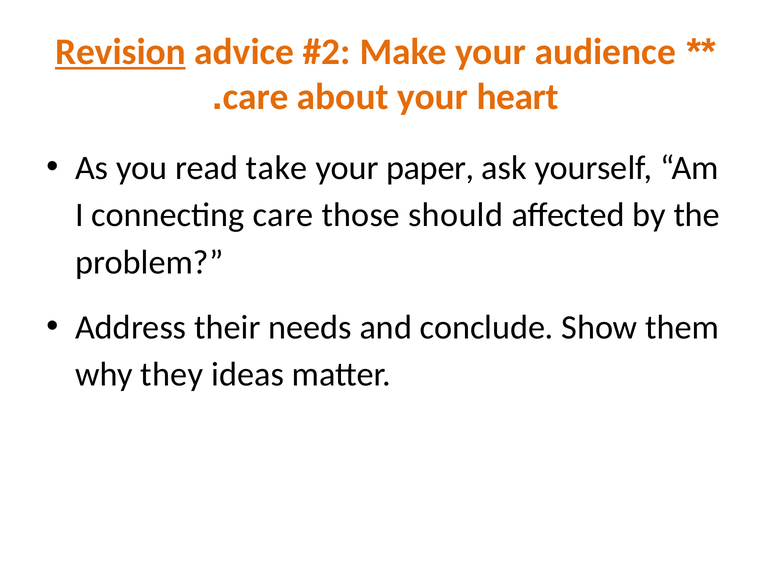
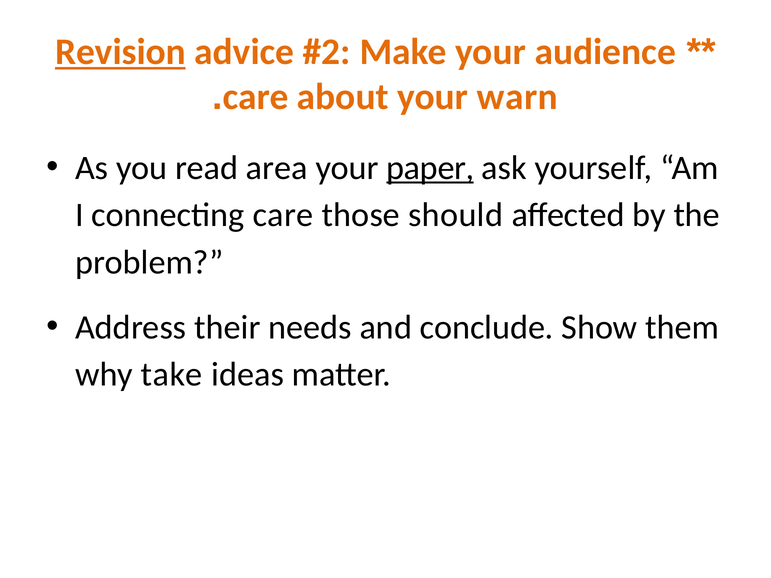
heart: heart -> warn
take: take -> area
paper underline: none -> present
they: they -> take
